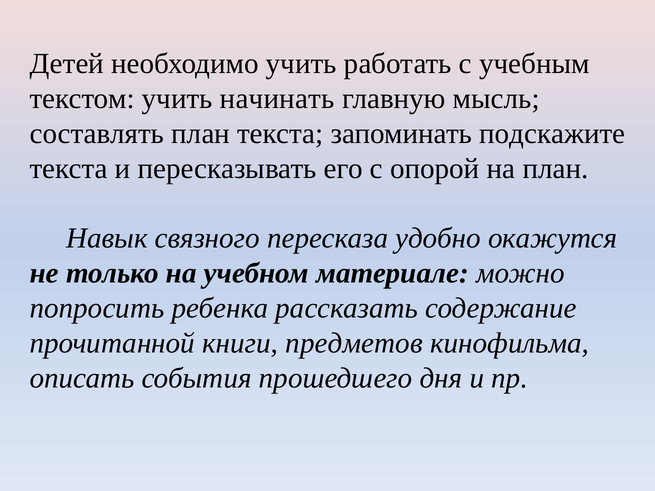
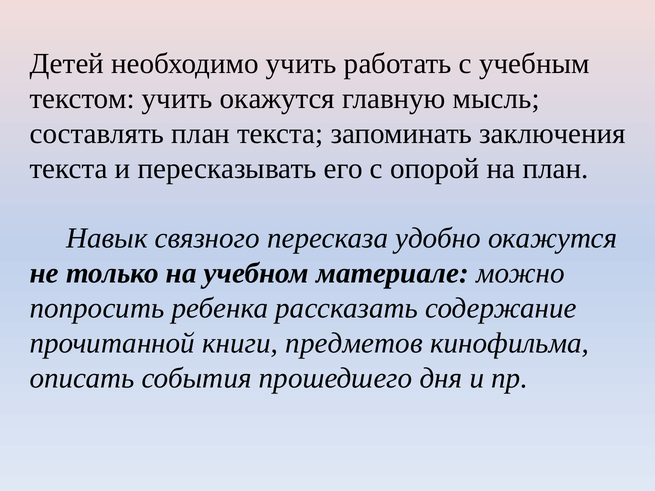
учить начинать: начинать -> окажутся
подскажите: подскажите -> заключения
